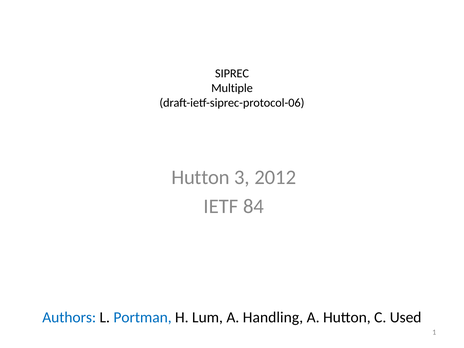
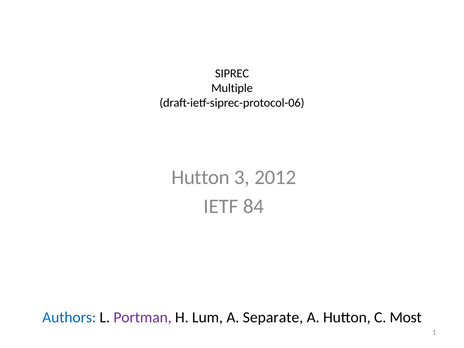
Portman colour: blue -> purple
Handling: Handling -> Separate
Used: Used -> Most
